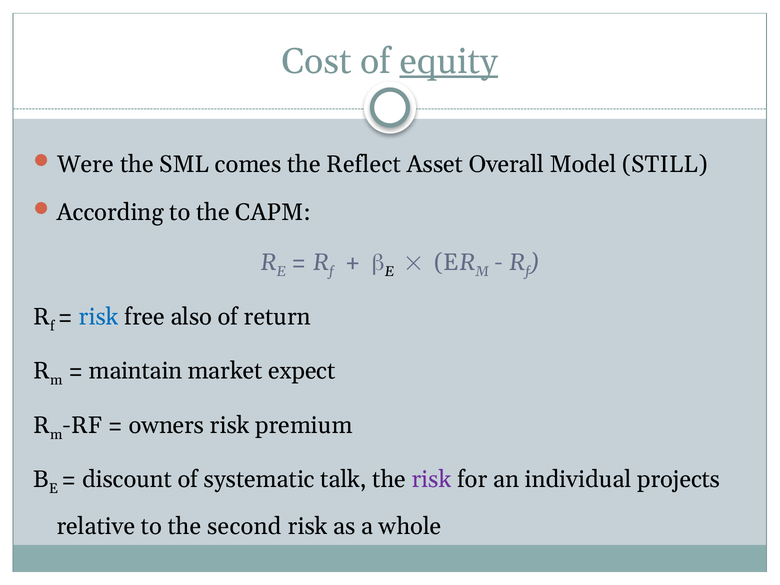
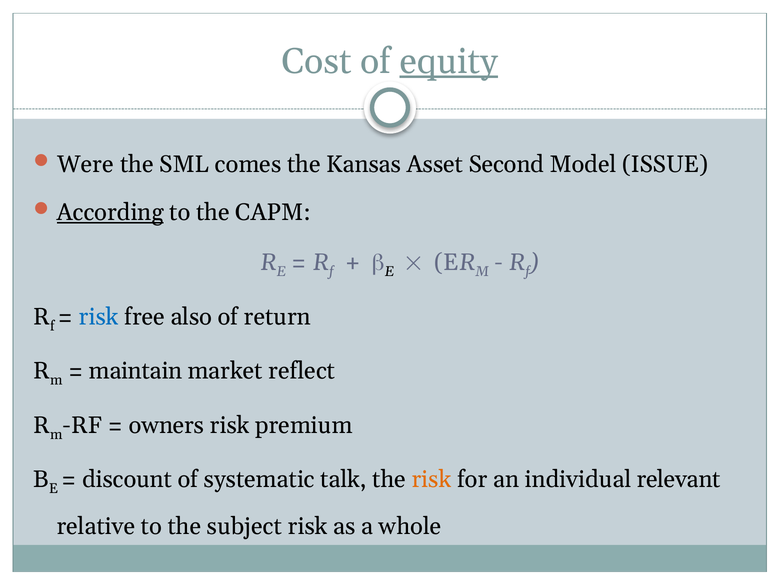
Reflect: Reflect -> Kansas
Overall: Overall -> Second
STILL: STILL -> ISSUE
According underline: none -> present
expect: expect -> reflect
risk at (432, 479) colour: purple -> orange
projects: projects -> relevant
second: second -> subject
